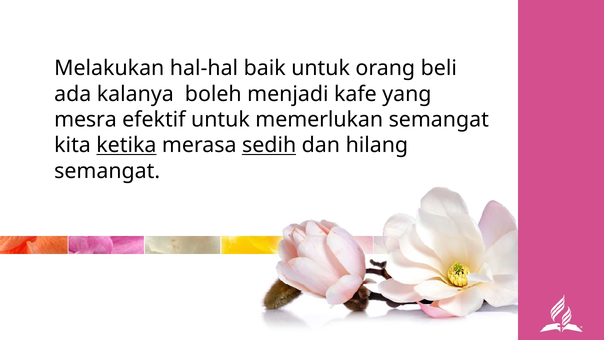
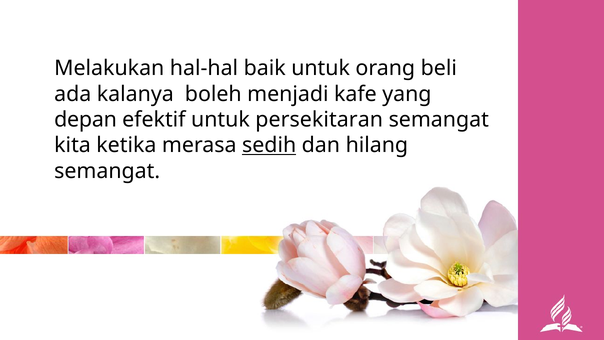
mesra: mesra -> depan
memerlukan: memerlukan -> persekitaran
ketika underline: present -> none
